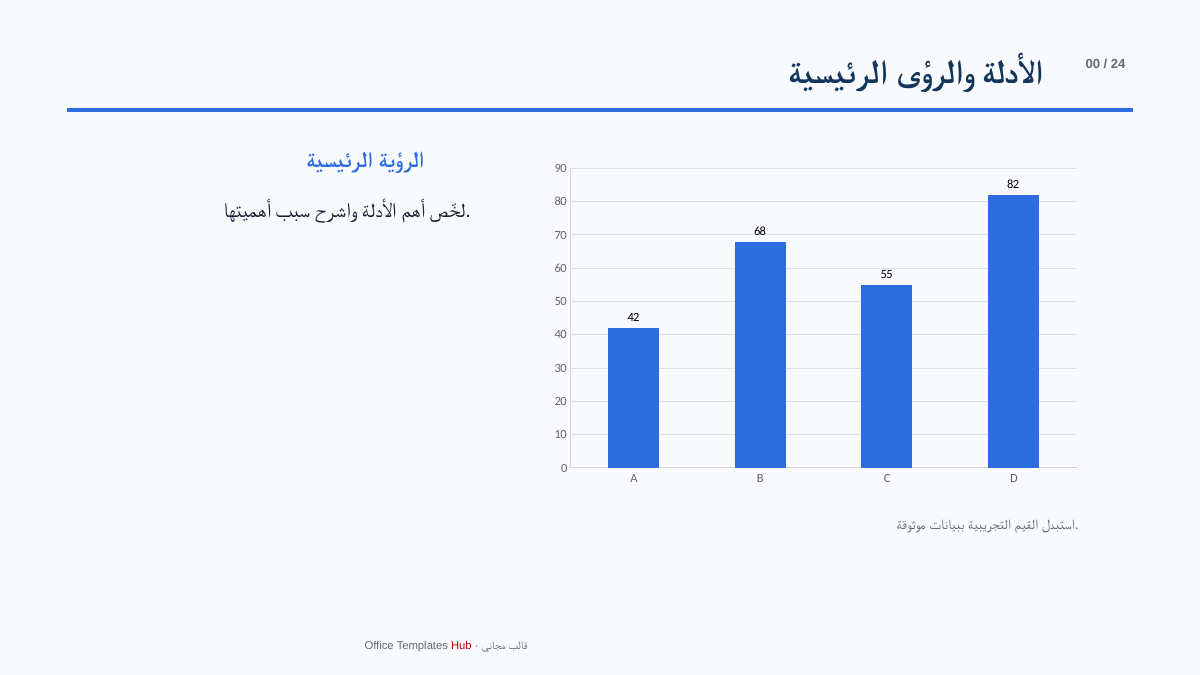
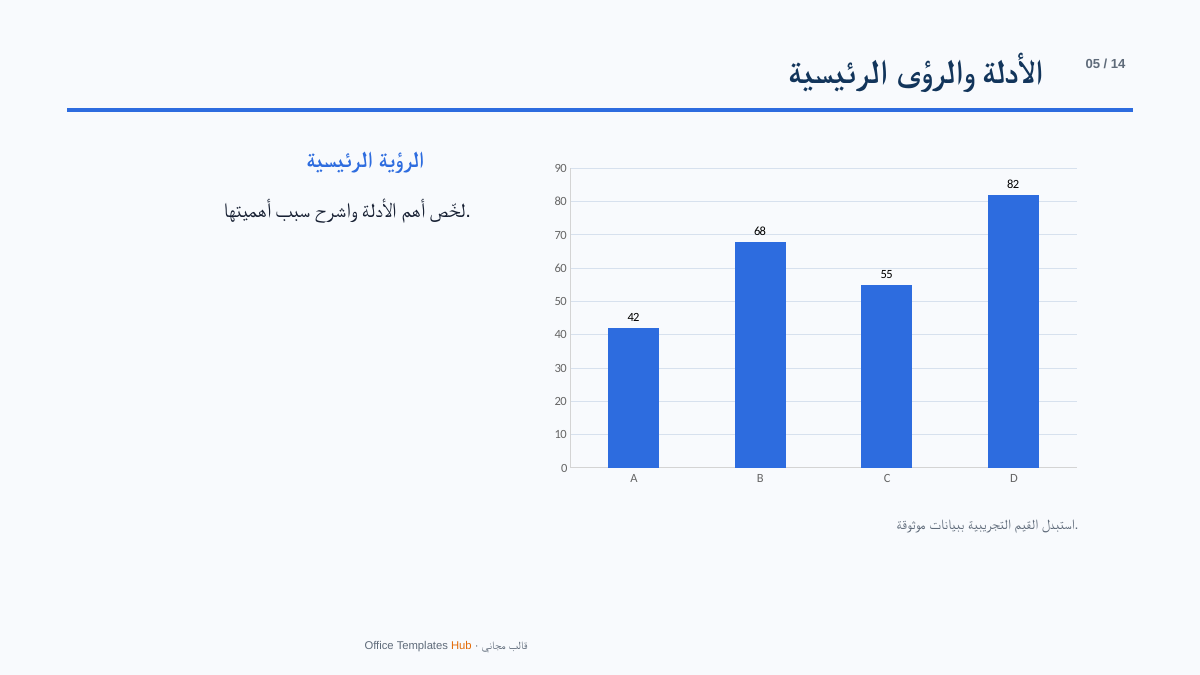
00: 00 -> 05
24: 24 -> 14
Hub colour: red -> orange
